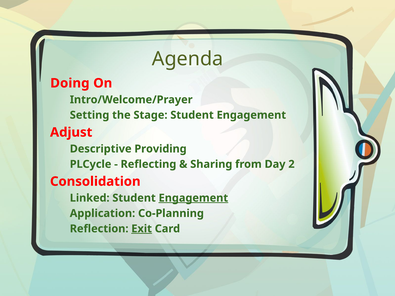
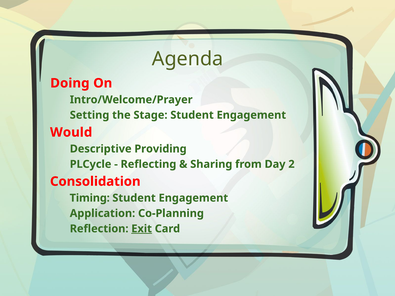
Adjust: Adjust -> Would
Linked: Linked -> Timing
Engagement at (193, 198) underline: present -> none
